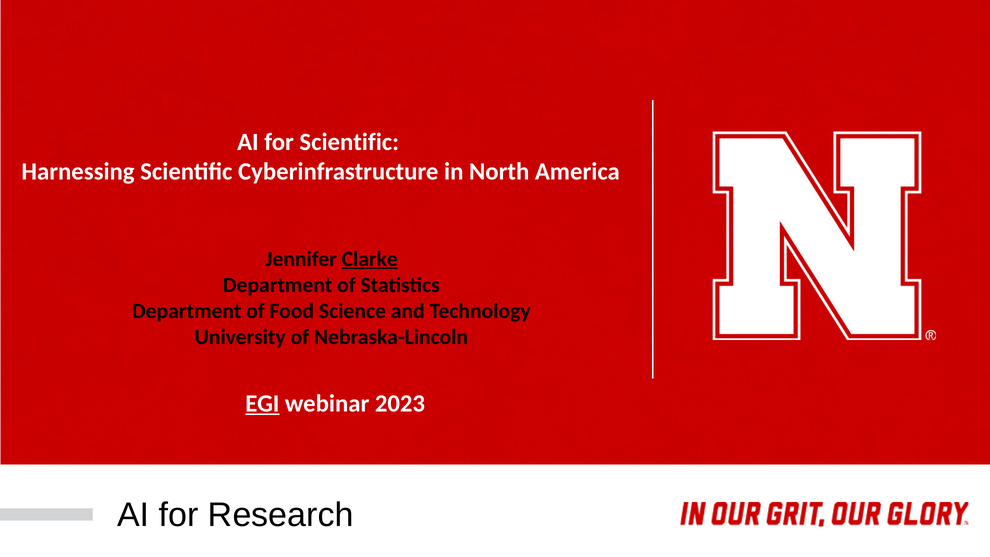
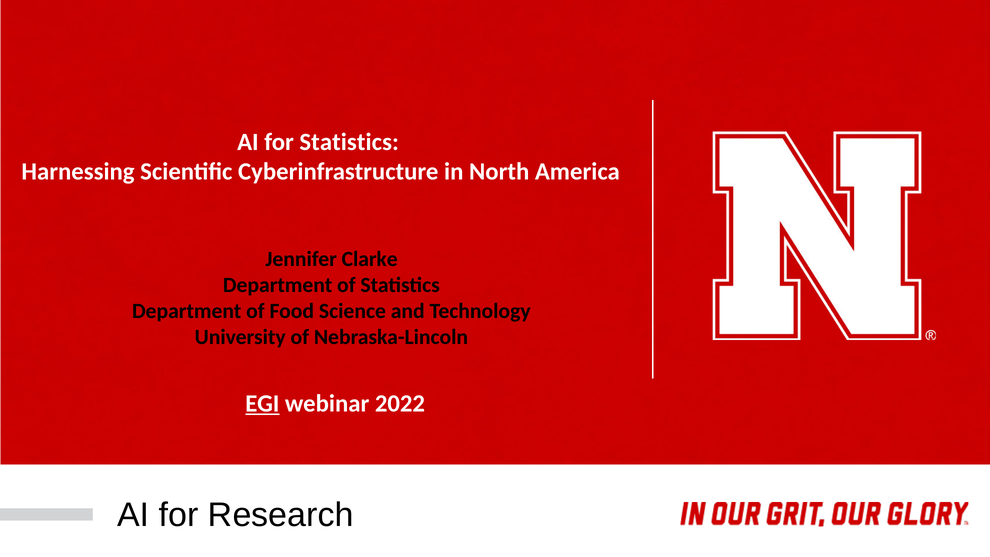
for Scientific: Scientific -> Statistics
Clarke underline: present -> none
2023: 2023 -> 2022
